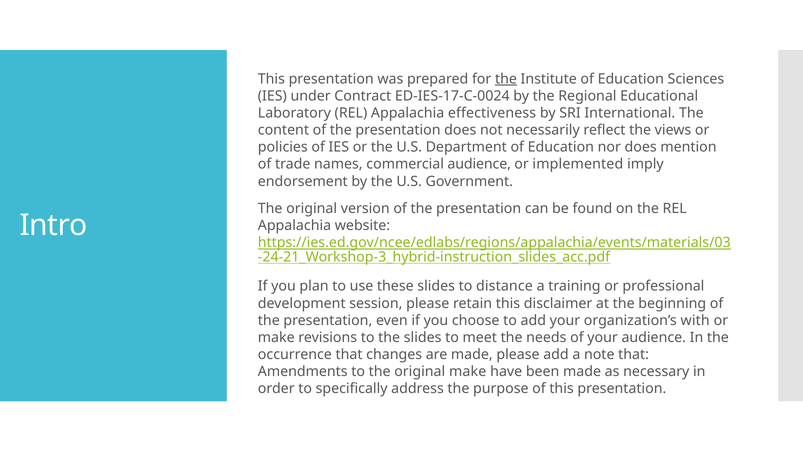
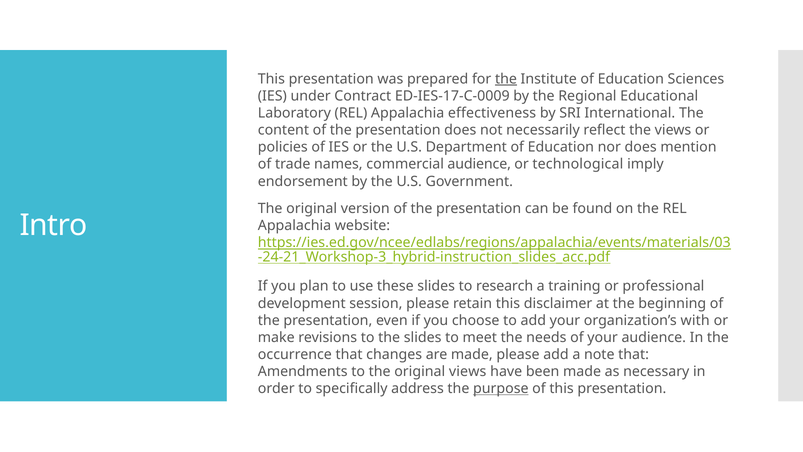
ED-IES-17-C-0024: ED-IES-17-C-0024 -> ED-IES-17-C-0009
implemented: implemented -> technological
distance: distance -> research
original make: make -> views
purpose underline: none -> present
